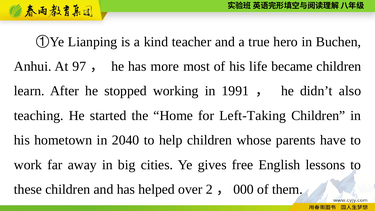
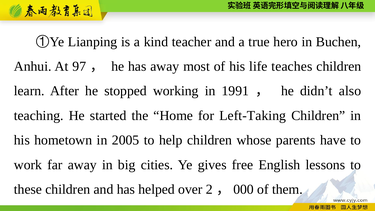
has more: more -> away
became: became -> teaches
2040: 2040 -> 2005
